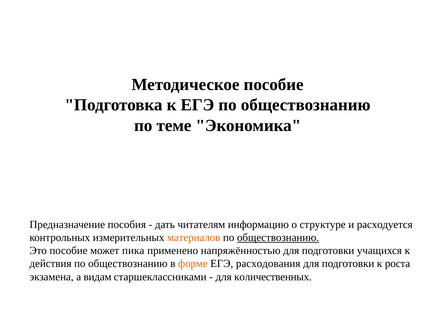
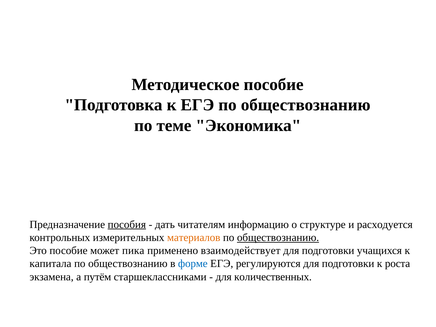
пособия underline: none -> present
напряжённостью: напряжённостью -> взаимодействует
действия: действия -> капитала
форме colour: orange -> blue
расходования: расходования -> регулируются
видам: видам -> путём
